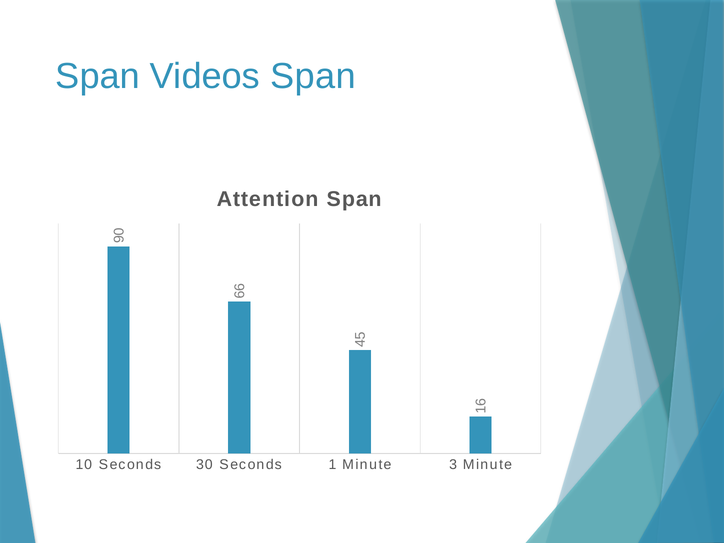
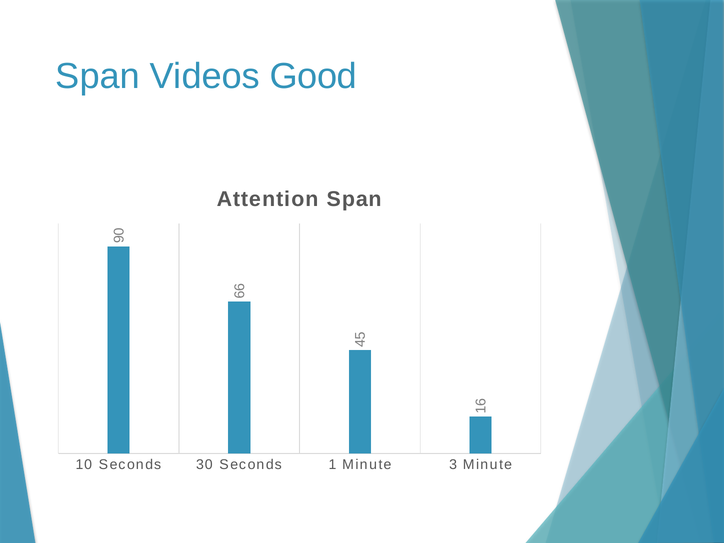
Videos Span: Span -> Good
